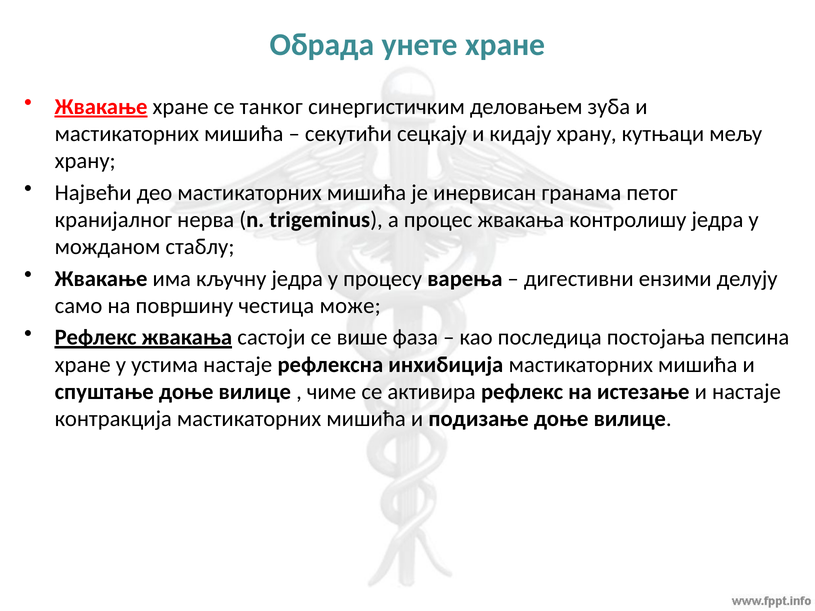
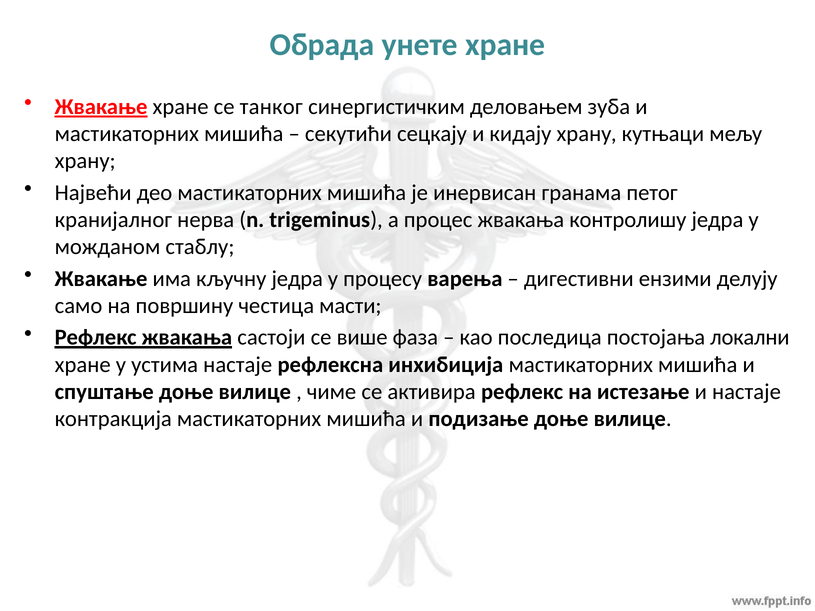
може: може -> масти
пепсина: пепсина -> локални
